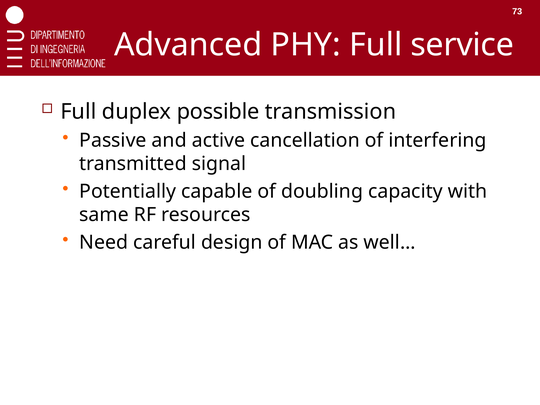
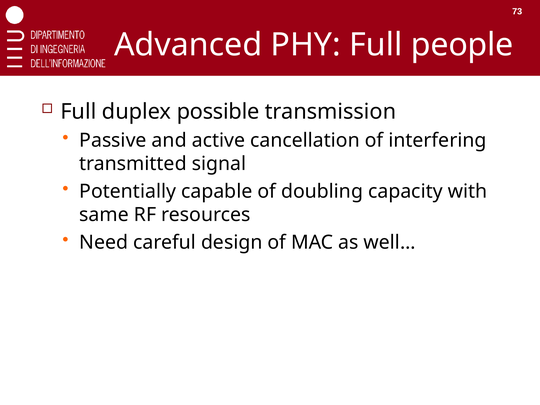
service: service -> people
